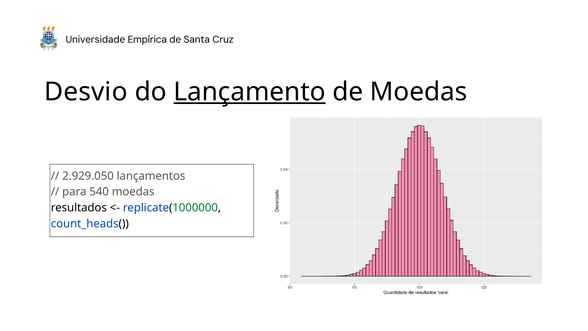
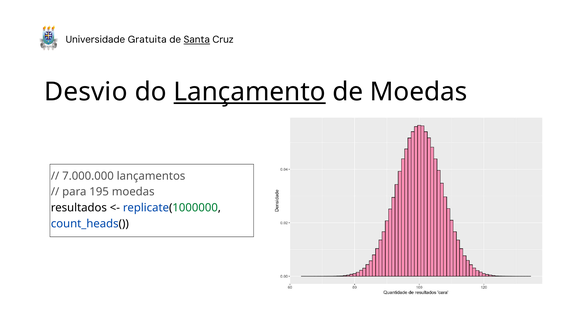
Empírica: Empírica -> Gratuita
Santa underline: none -> present
2.929.050: 2.929.050 -> 7.000.000
540: 540 -> 195
